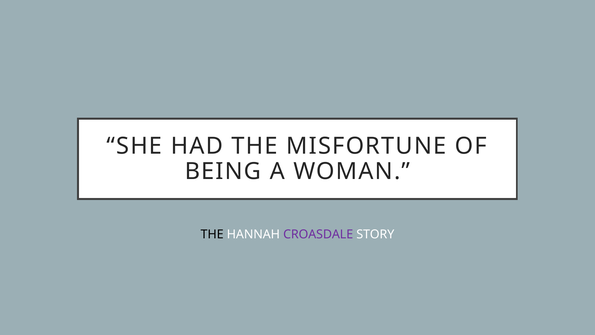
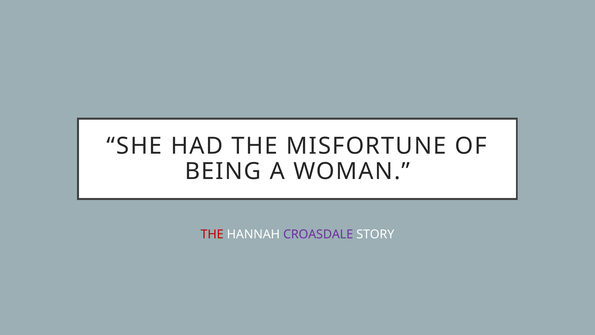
THE at (212, 234) colour: black -> red
